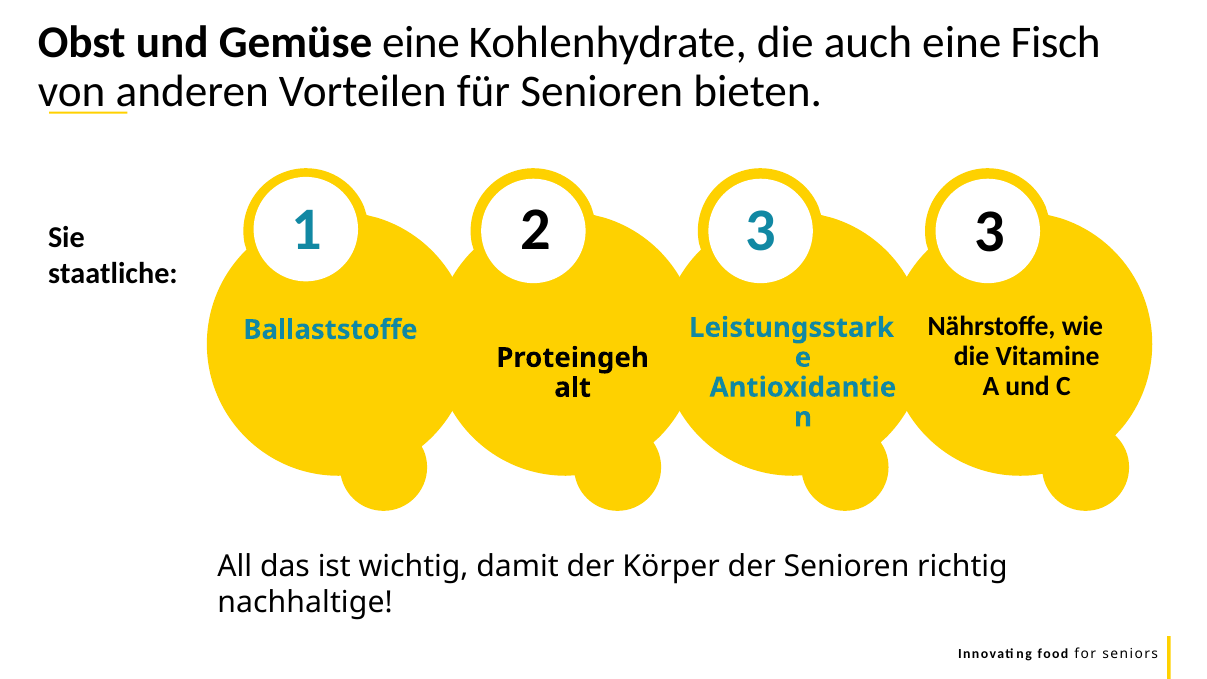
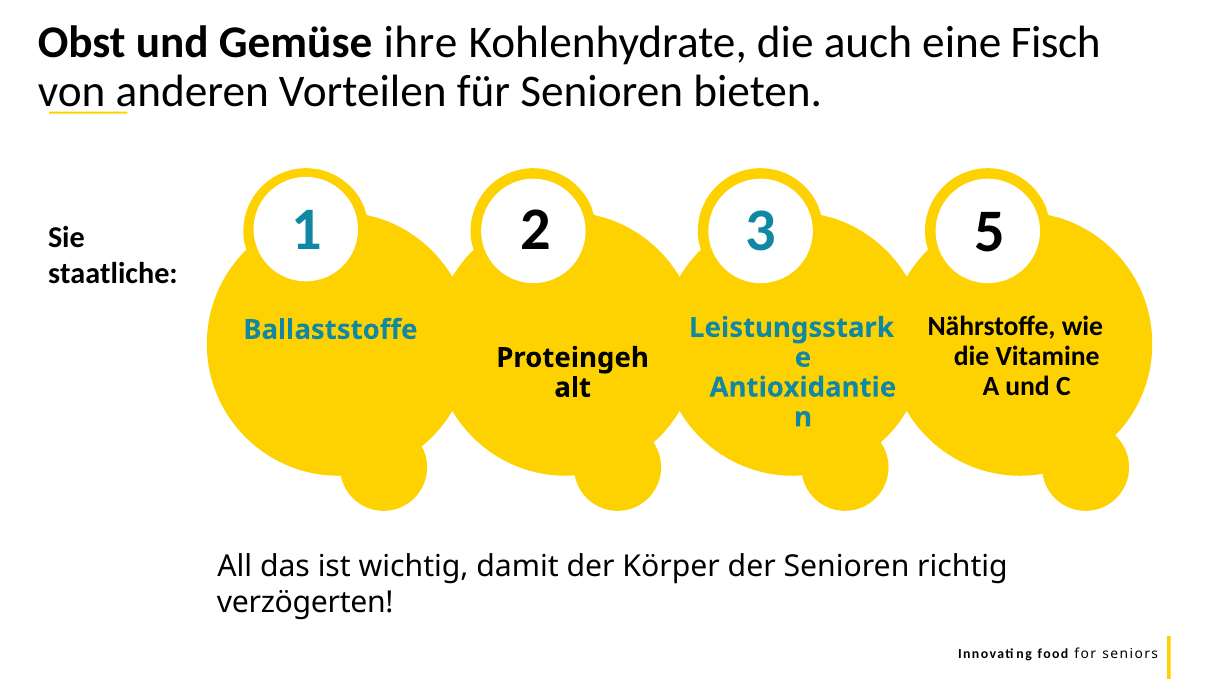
Gemüse eine: eine -> ihre
3 3: 3 -> 5
nachhaltige: nachhaltige -> verzögerten
